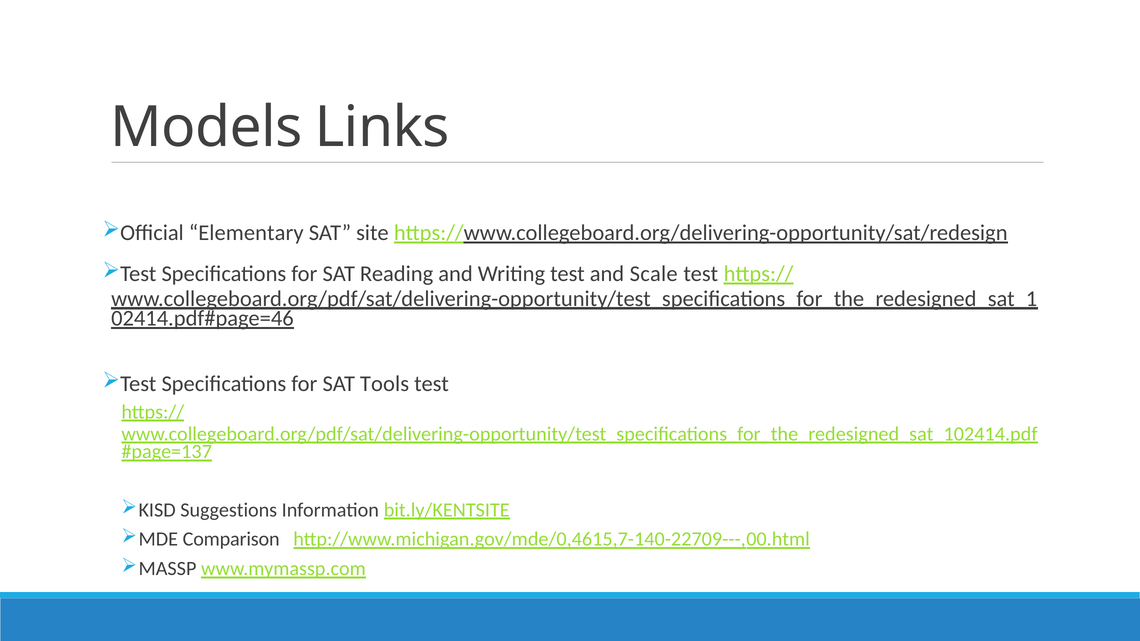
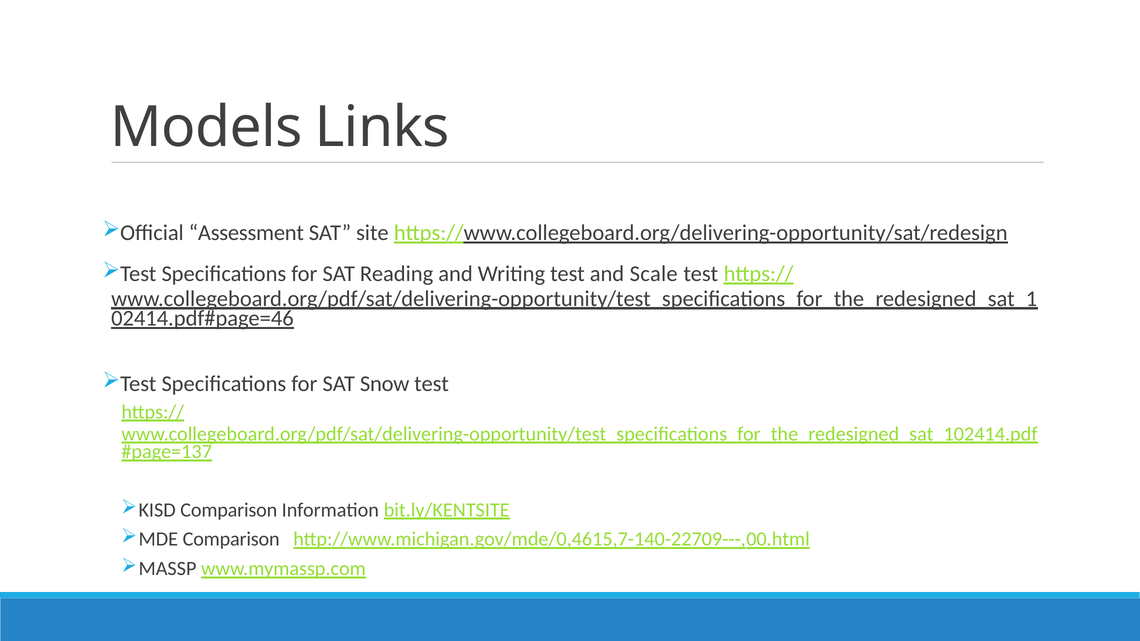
Elementary: Elementary -> Assessment
Tools: Tools -> Snow
Suggestions at (229, 510): Suggestions -> Comparison
